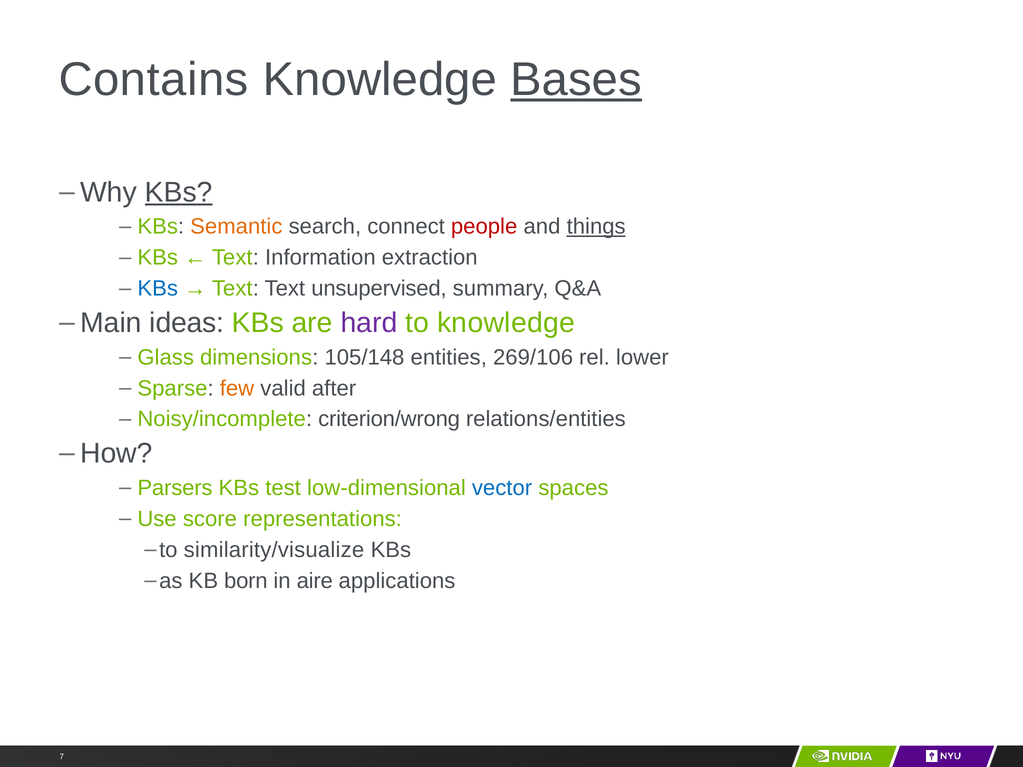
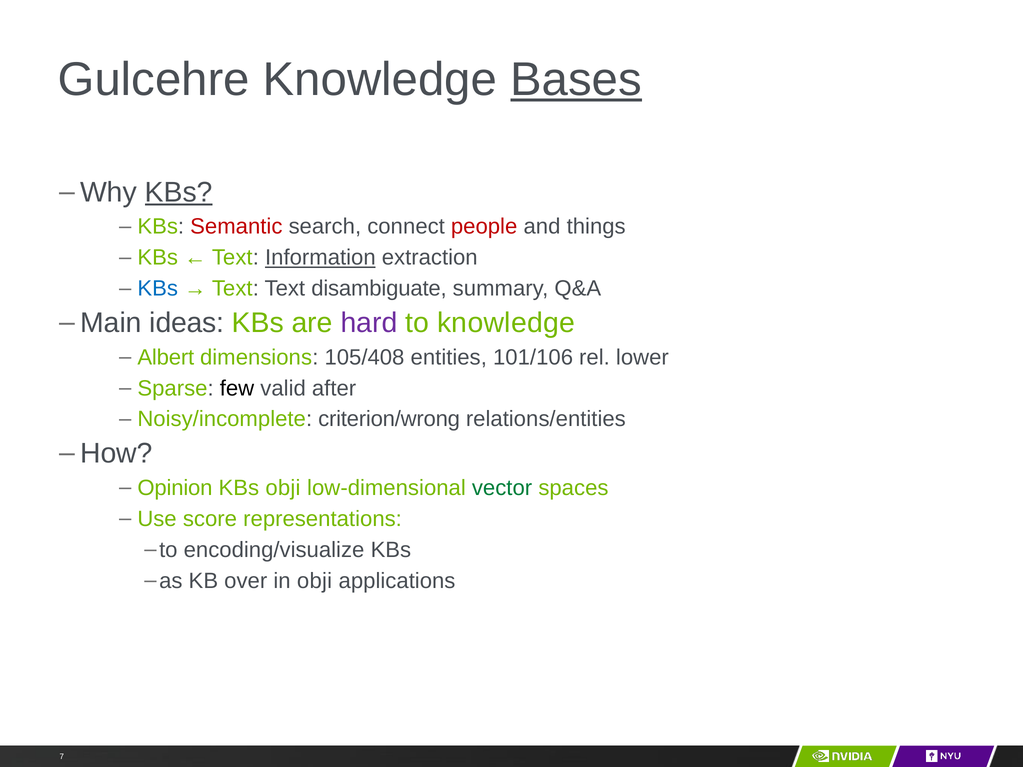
Contains: Contains -> Gulcehre
Semantic colour: orange -> red
things underline: present -> none
Information underline: none -> present
unsupervised: unsupervised -> disambiguate
Glass: Glass -> Albert
105/148: 105/148 -> 105/408
269/106: 269/106 -> 101/106
few colour: orange -> black
Parsers: Parsers -> Opinion
KBs test: test -> obji
vector colour: blue -> green
similarity/visualize: similarity/visualize -> encoding/visualize
born: born -> over
in aire: aire -> obji
